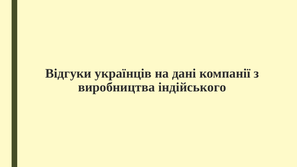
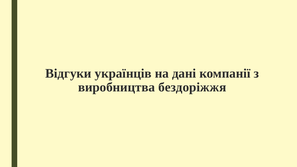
індійського: індійського -> бездоріжжя
